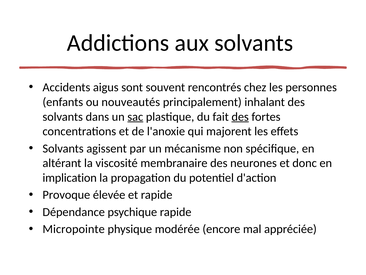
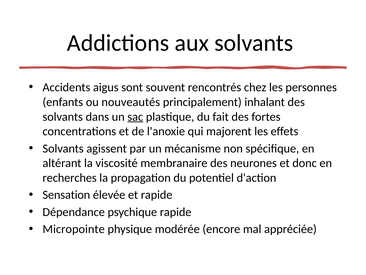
des at (240, 117) underline: present -> none
implication: implication -> recherches
Provoque: Provoque -> Sensation
